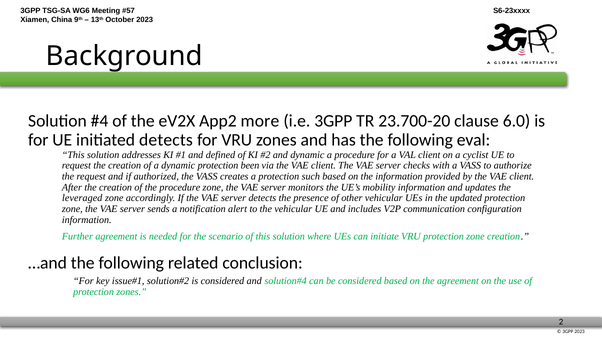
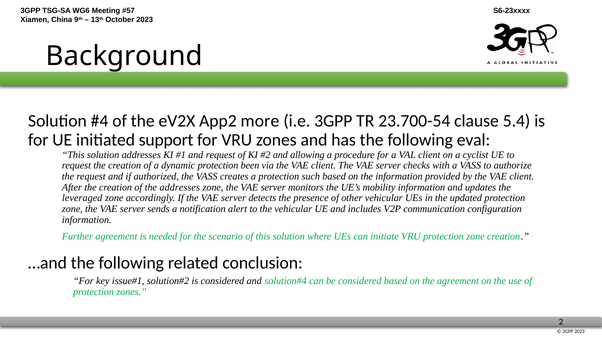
23.700-20: 23.700-20 -> 23.700-54
6.0: 6.0 -> 5.4
initiated detects: detects -> support
and defined: defined -> request
and dynamic: dynamic -> allowing
the procedure: procedure -> addresses
